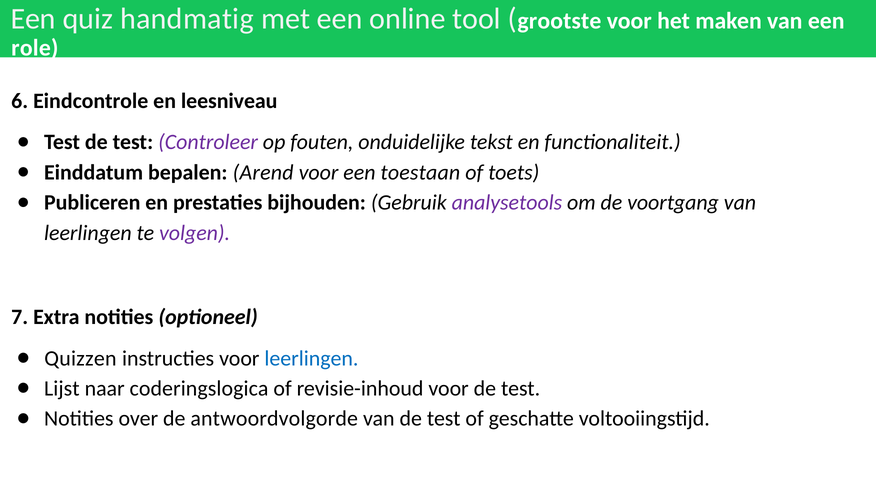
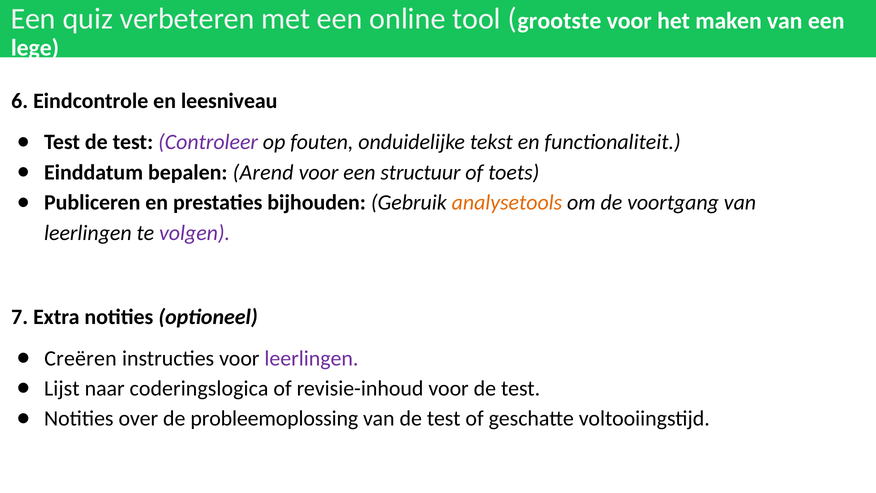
handmatig: handmatig -> verbeteren
role: role -> lege
toestaan: toestaan -> structuur
analysetools colour: purple -> orange
Quizzen: Quizzen -> Creëren
leerlingen at (311, 358) colour: blue -> purple
antwoordvolgorde: antwoordvolgorde -> probleemoplossing
